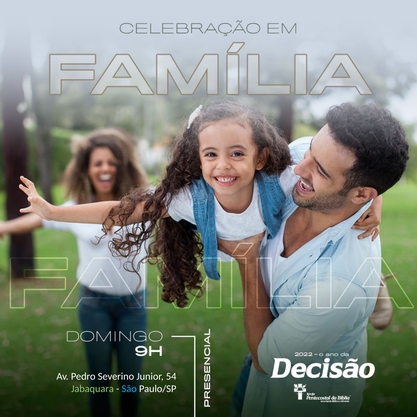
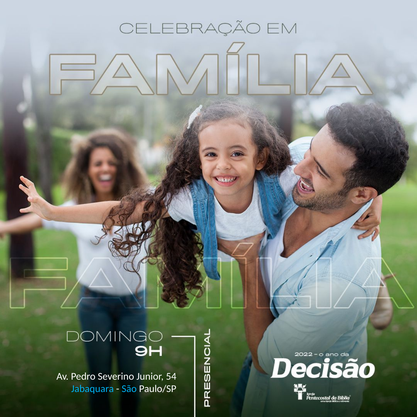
Jabaquara colour: light green -> light blue
